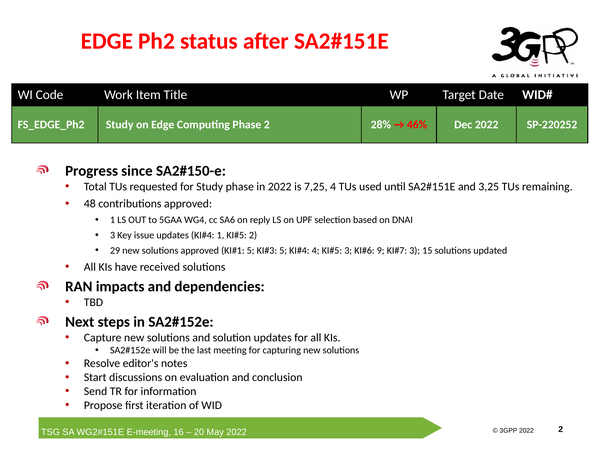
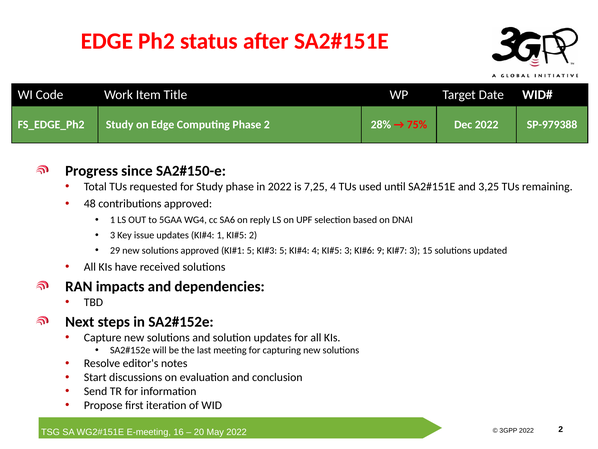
46%: 46% -> 75%
SP-220252: SP-220252 -> SP-979388
